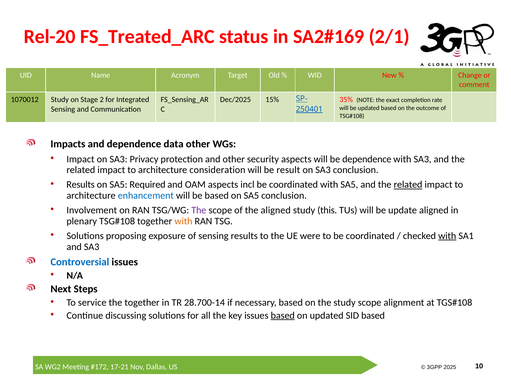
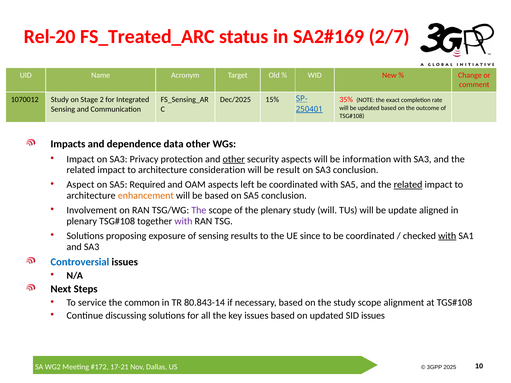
2/1: 2/1 -> 2/7
other at (234, 159) underline: none -> present
be dependence: dependence -> information
Results at (81, 185): Results -> Aspect
incl: incl -> left
enhancement colour: blue -> orange
the aligned: aligned -> plenary
study this: this -> will
with at (183, 221) colour: orange -> purple
were: were -> since
the together: together -> common
28.700-14: 28.700-14 -> 80.843-14
based at (283, 316) underline: present -> none
SID based: based -> issues
